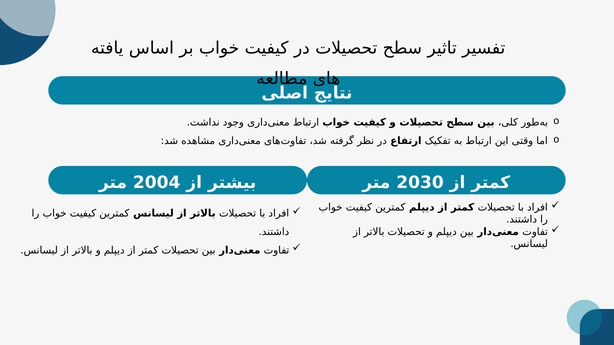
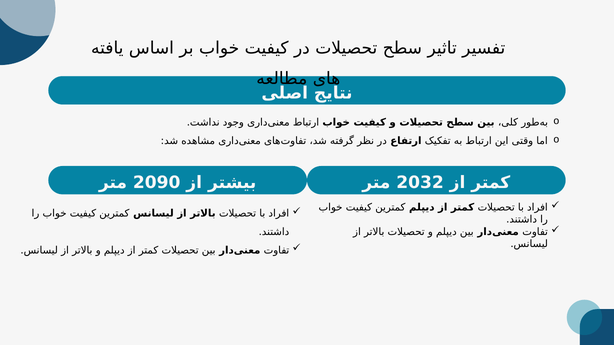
2004: 2004 -> 2090
2030: 2030 -> 2032
